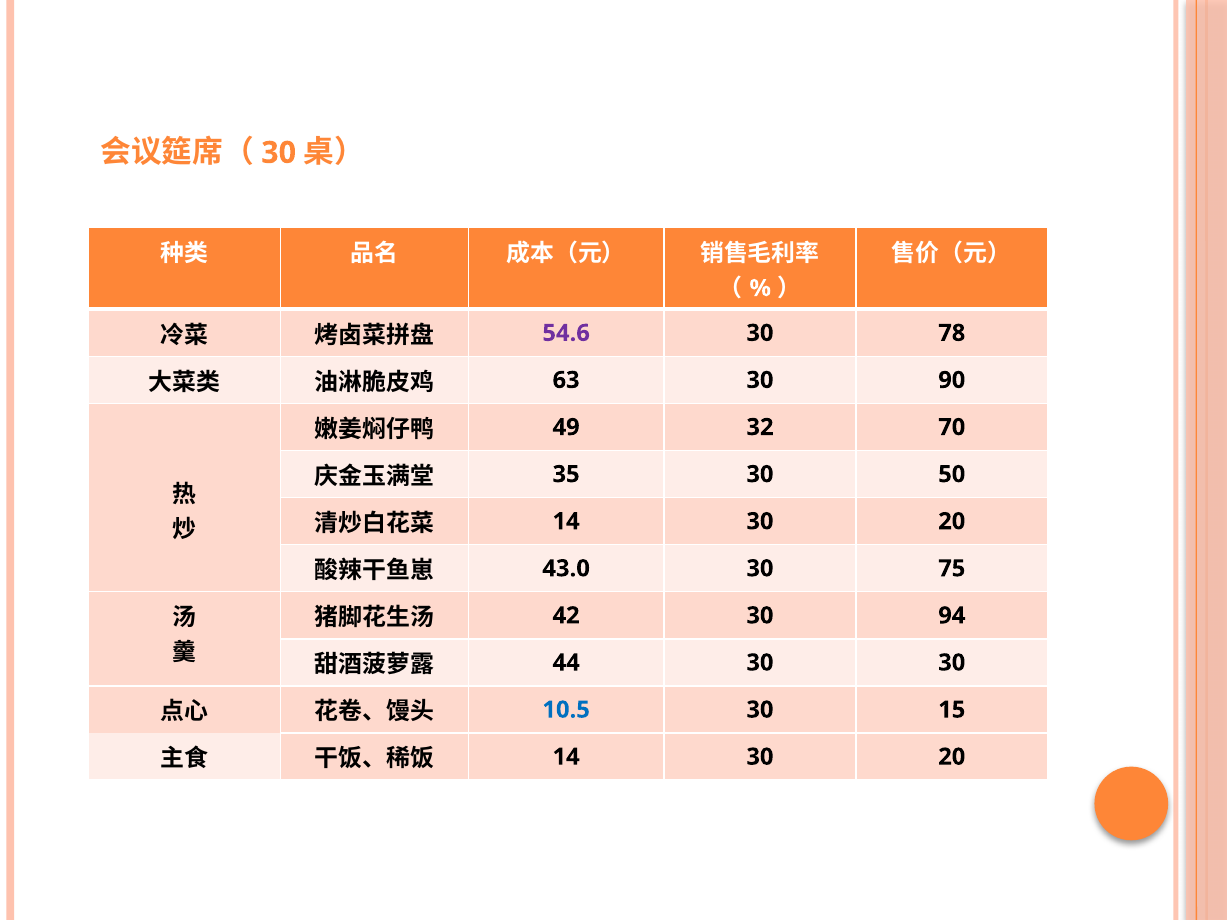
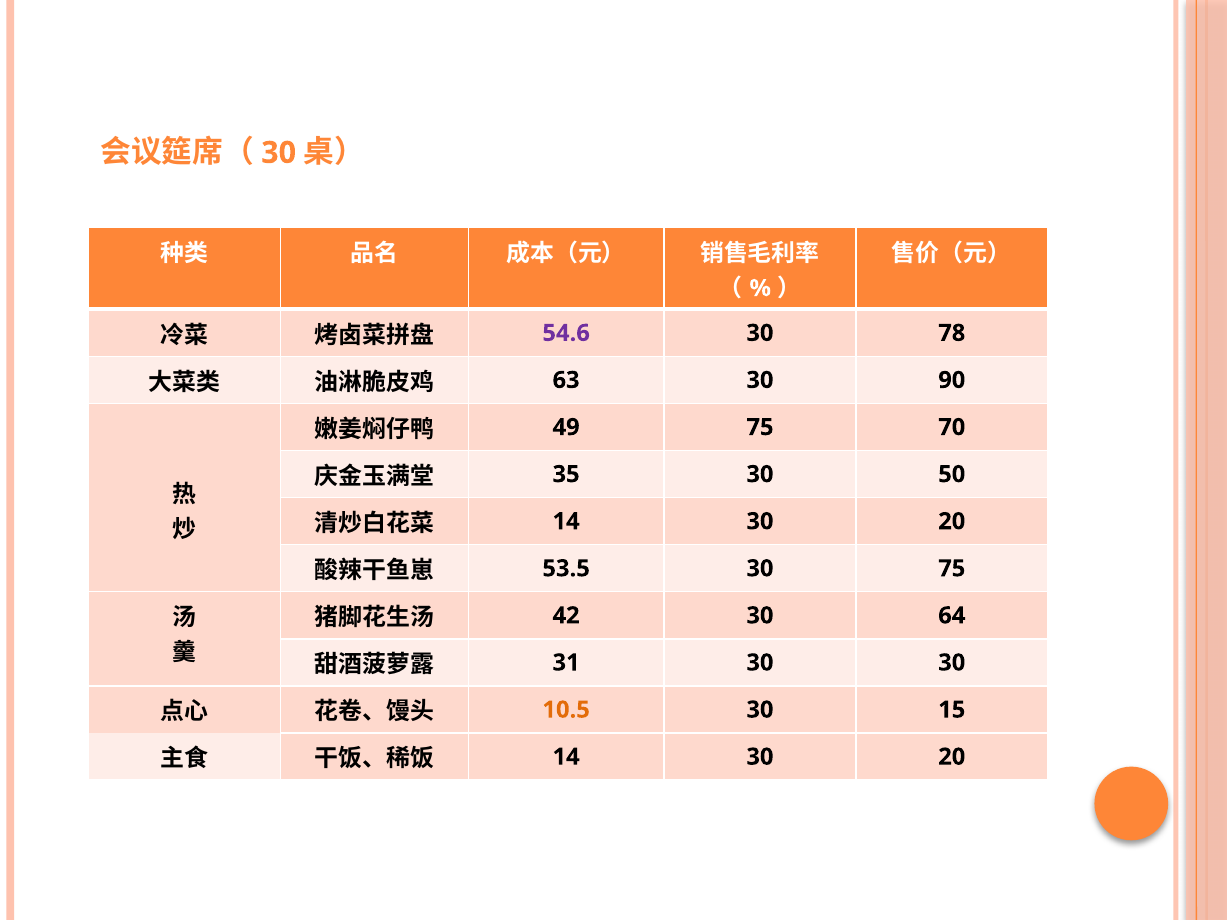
49 32: 32 -> 75
43.0: 43.0 -> 53.5
94: 94 -> 64
44: 44 -> 31
10.5 colour: blue -> orange
